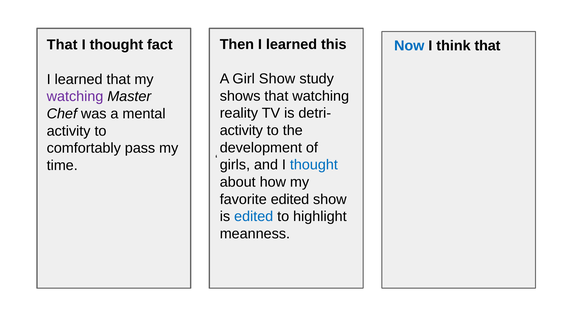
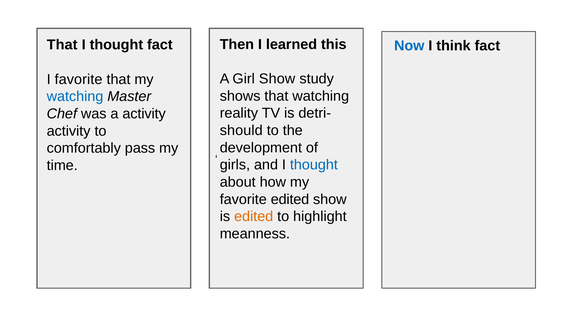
think that: that -> fact
learned at (79, 79): learned -> favorite
watching at (75, 97) colour: purple -> blue
a mental: mental -> activity
activity at (241, 131): activity -> should
edited at (254, 217) colour: blue -> orange
